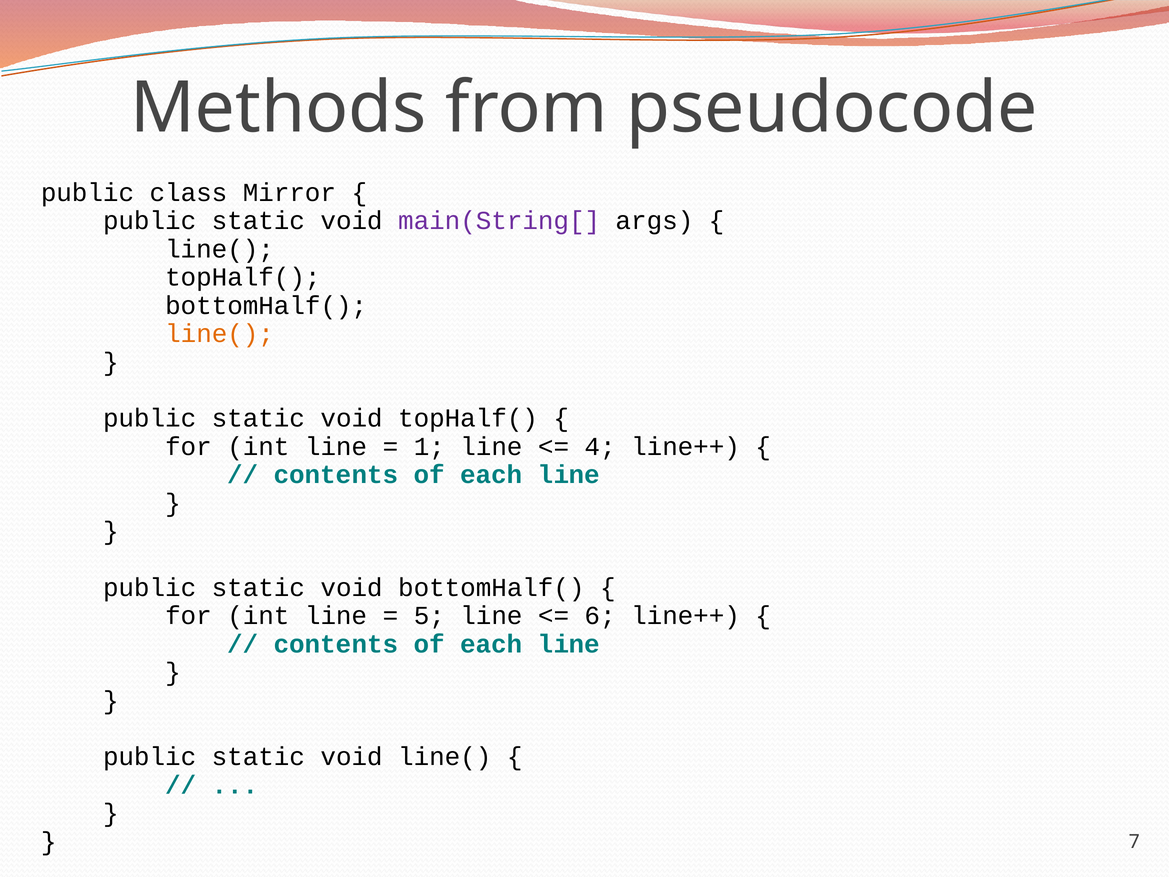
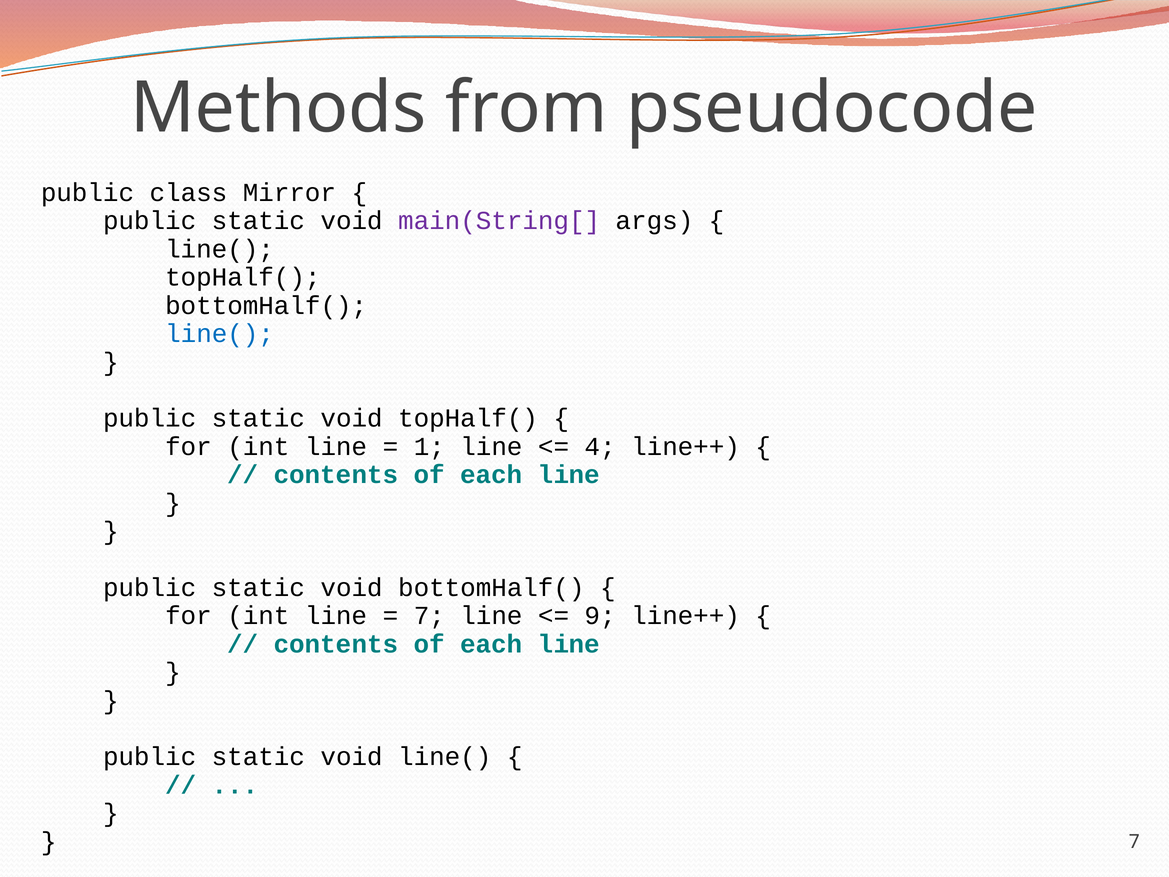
line( at (220, 334) colour: orange -> blue
5 at (429, 616): 5 -> 7
6: 6 -> 9
